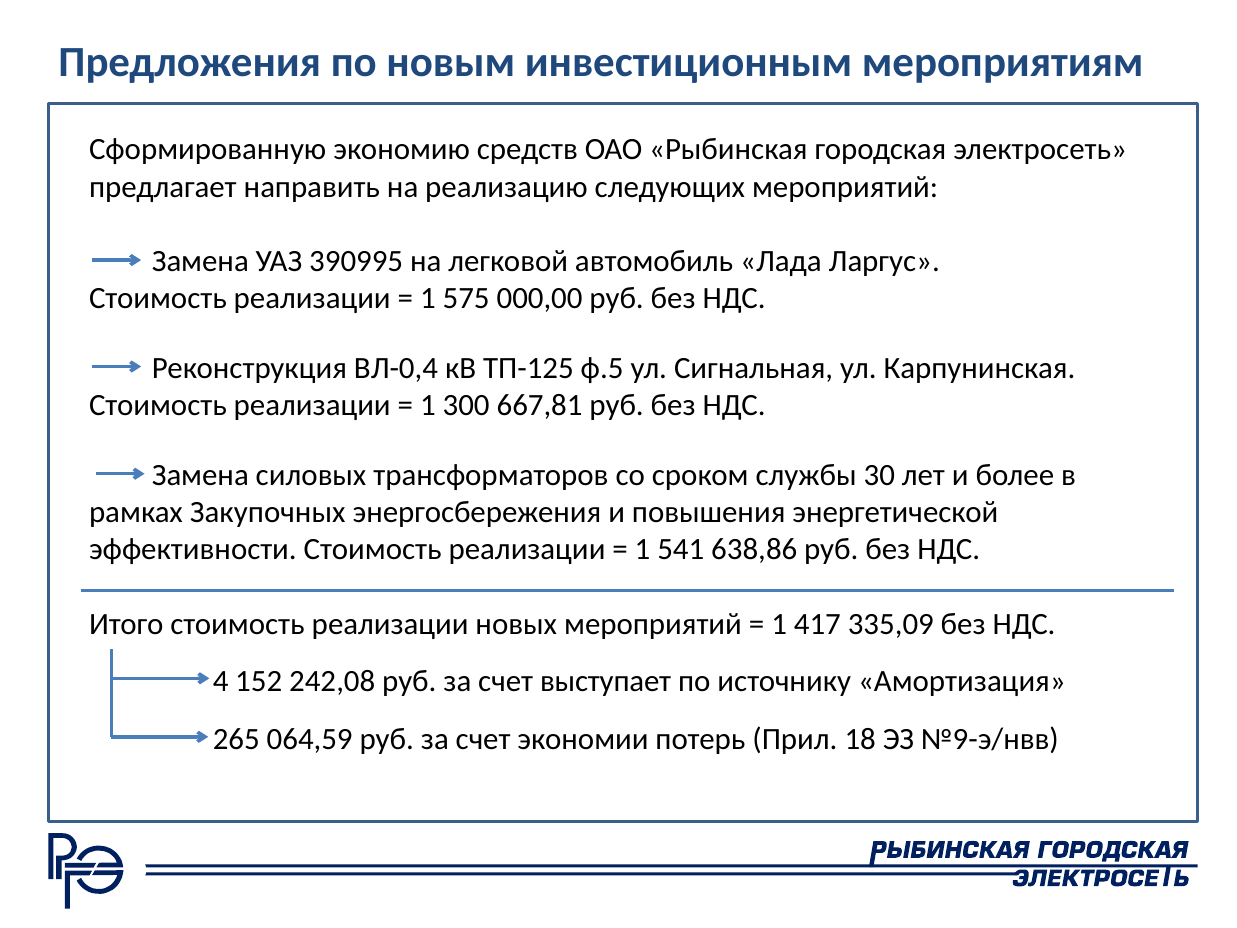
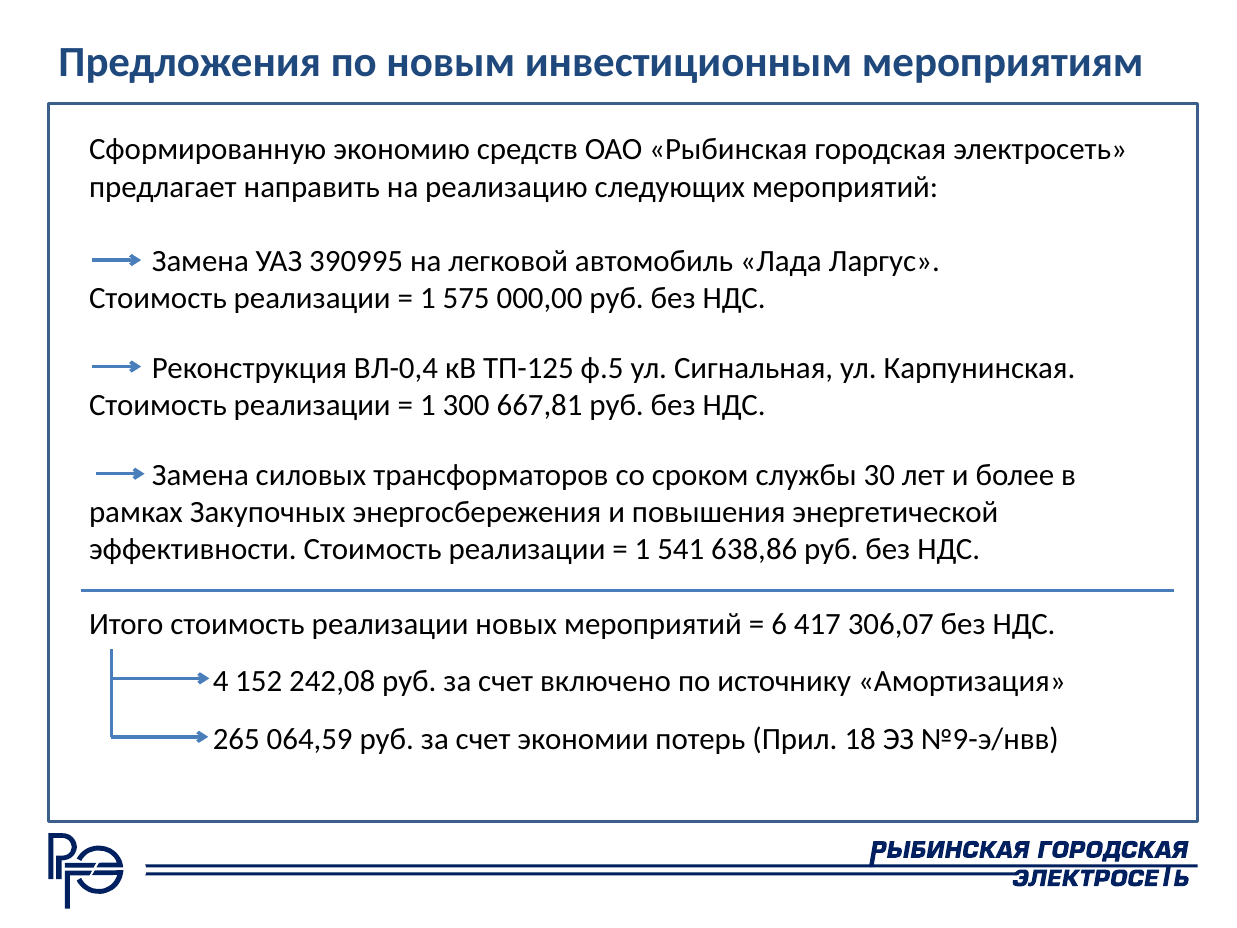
1 at (779, 624): 1 -> 6
335,09: 335,09 -> 306,07
выступает: выступает -> включено
